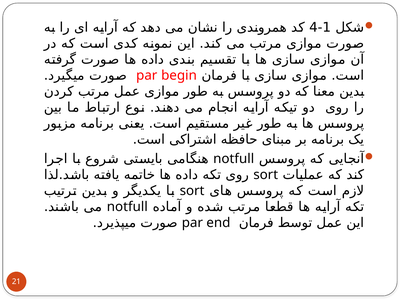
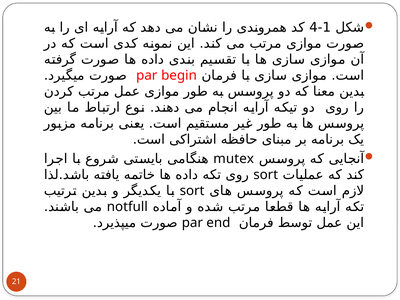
notfull at (234, 159): notfull -> mutex
